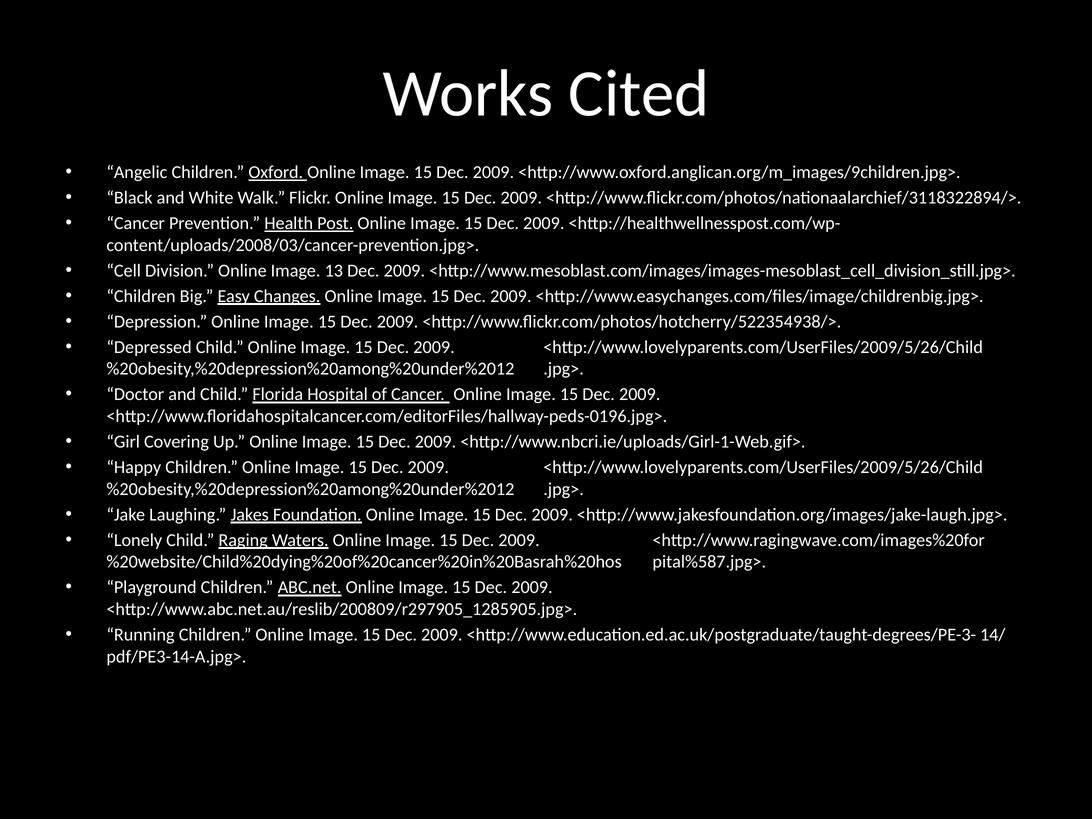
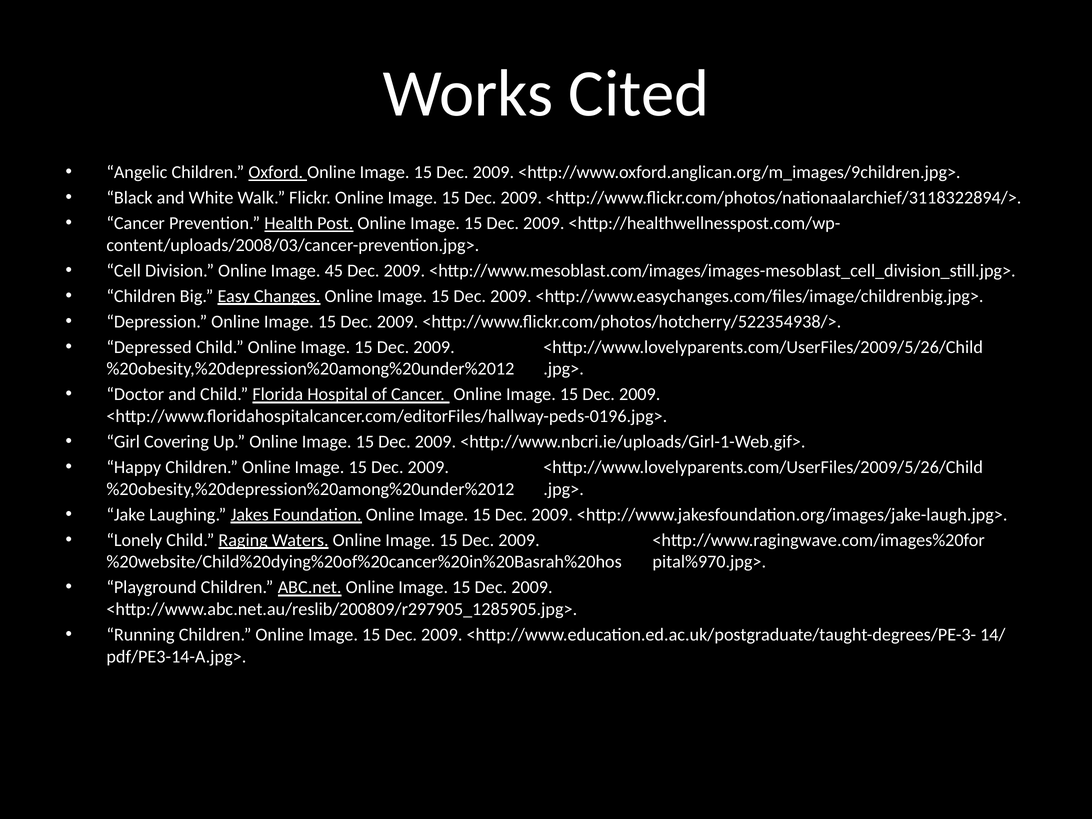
13: 13 -> 45
pital%587.jpg>: pital%587.jpg> -> pital%970.jpg>
